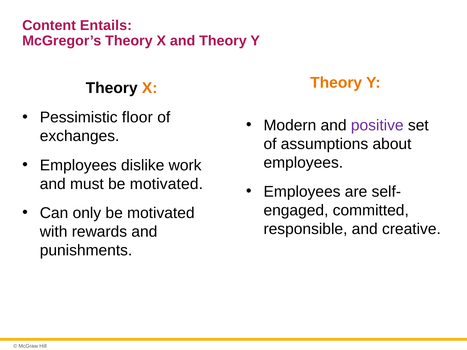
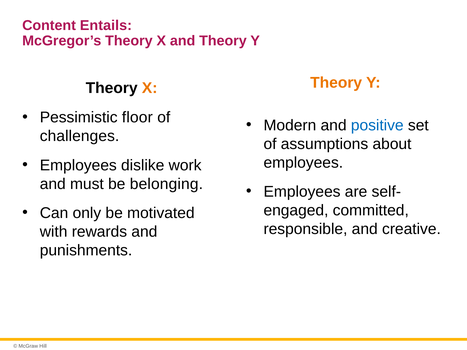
positive colour: purple -> blue
exchanges: exchanges -> challenges
must be motivated: motivated -> belonging
